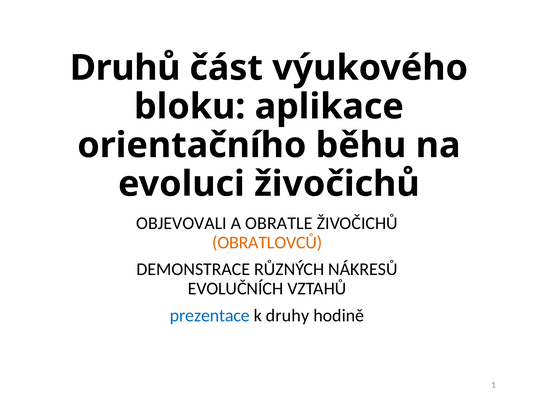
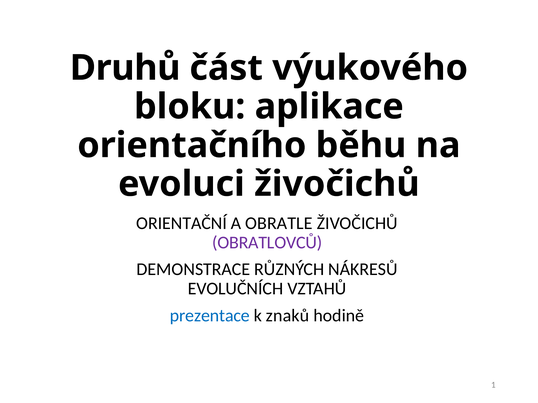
OBJEVOVALI: OBJEVOVALI -> ORIENTAČNÍ
OBRATLOVCŮ colour: orange -> purple
druhy: druhy -> znaků
